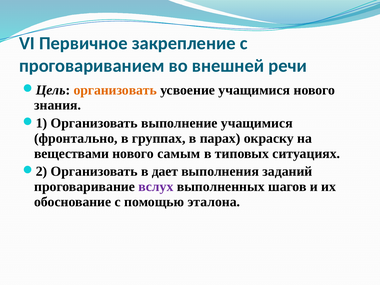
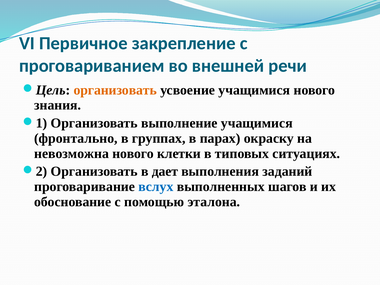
веществами: веществами -> невозможна
самым: самым -> клетки
вслух colour: purple -> blue
